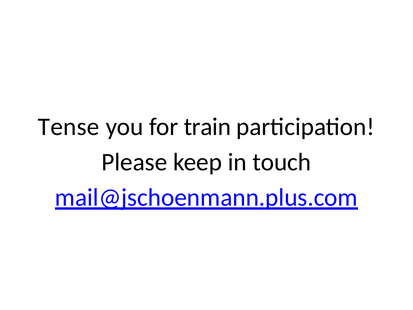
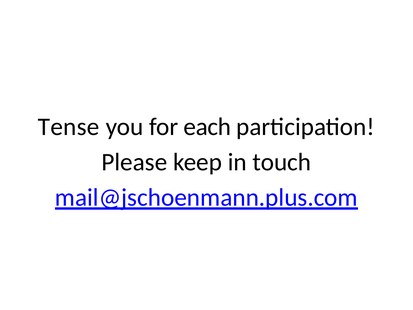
train: train -> each
